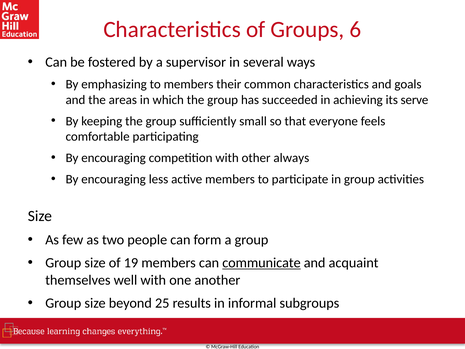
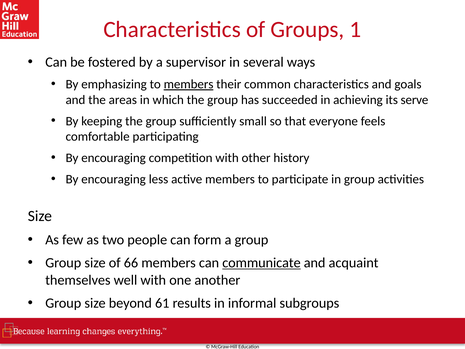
6: 6 -> 1
members at (189, 84) underline: none -> present
always: always -> history
19: 19 -> 66
25: 25 -> 61
